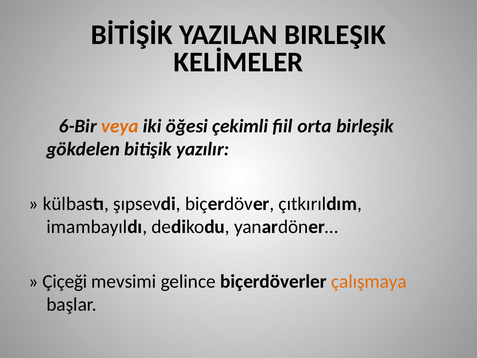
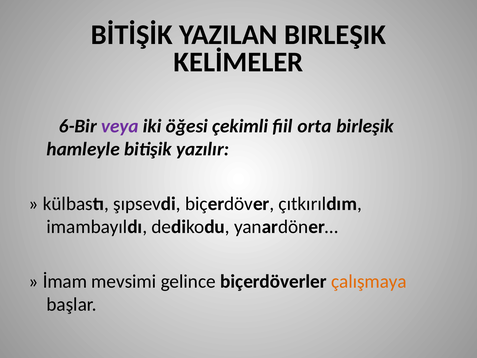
veya colour: orange -> purple
gökdelen: gökdelen -> hamleyle
Çiçeği: Çiçeği -> İmam
